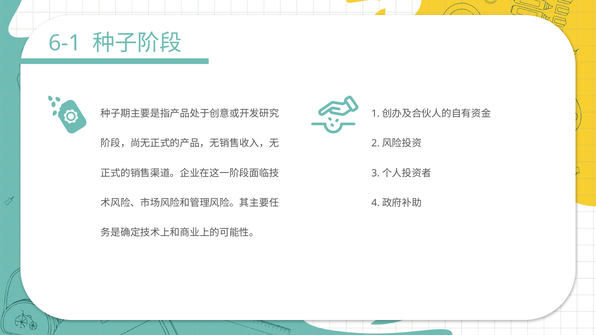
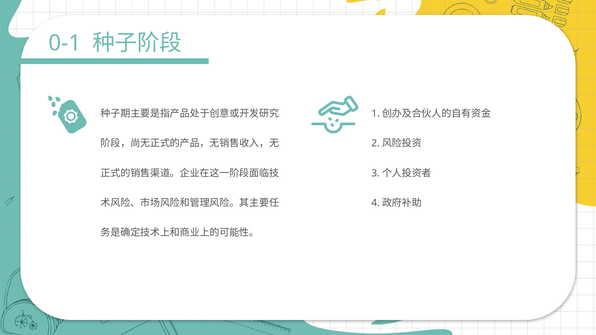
6-1: 6-1 -> 0-1
